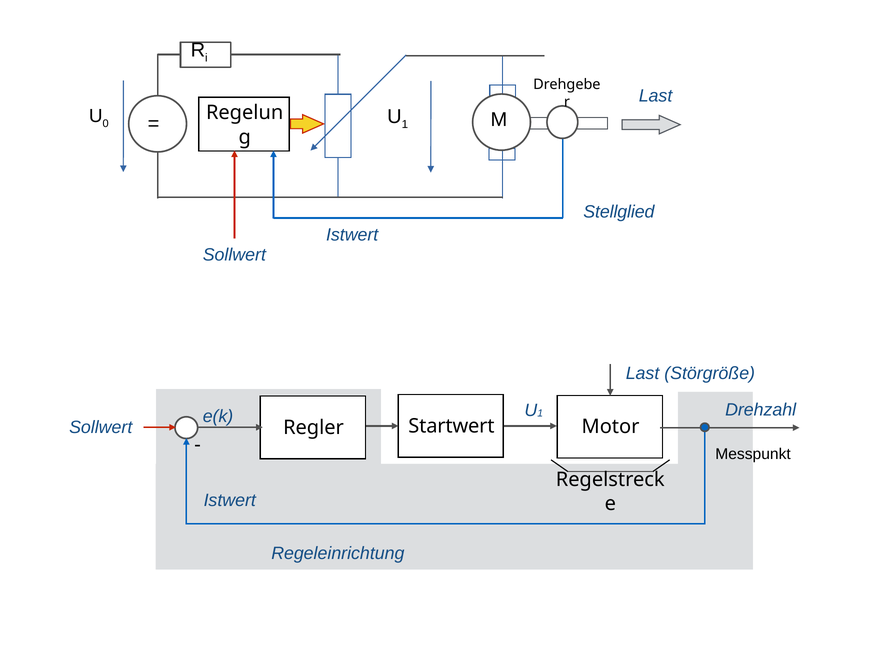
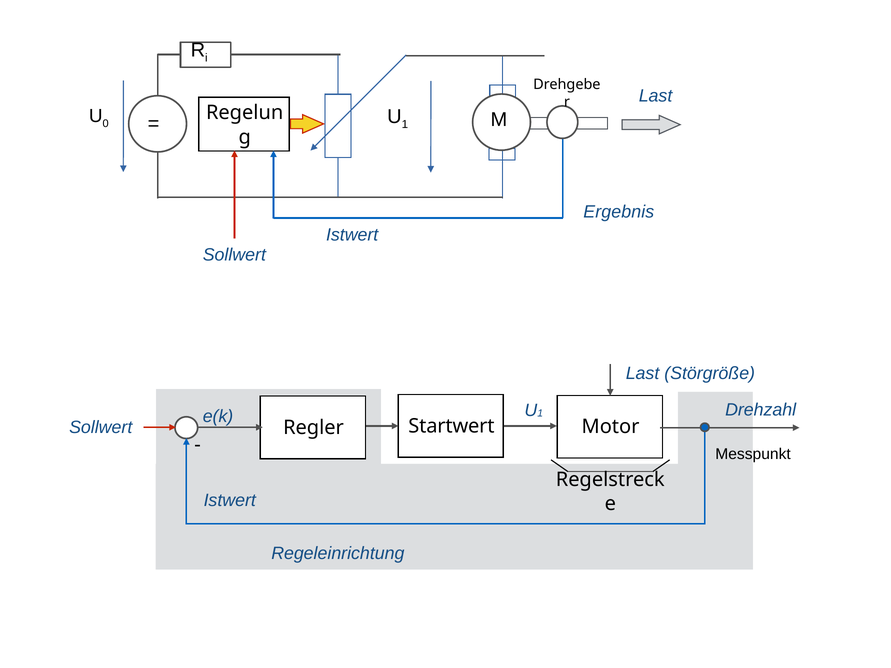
Stellglied: Stellglied -> Ergebnis
